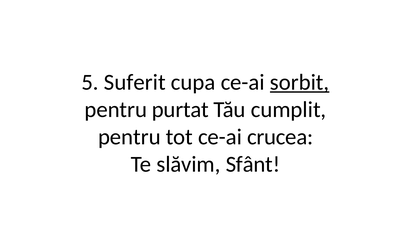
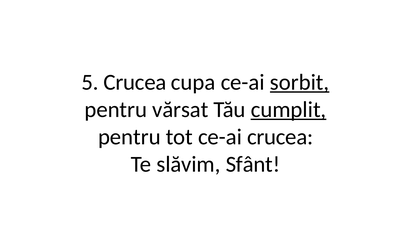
5 Suferit: Suferit -> Crucea
purtat: purtat -> vărsat
cumplit underline: none -> present
